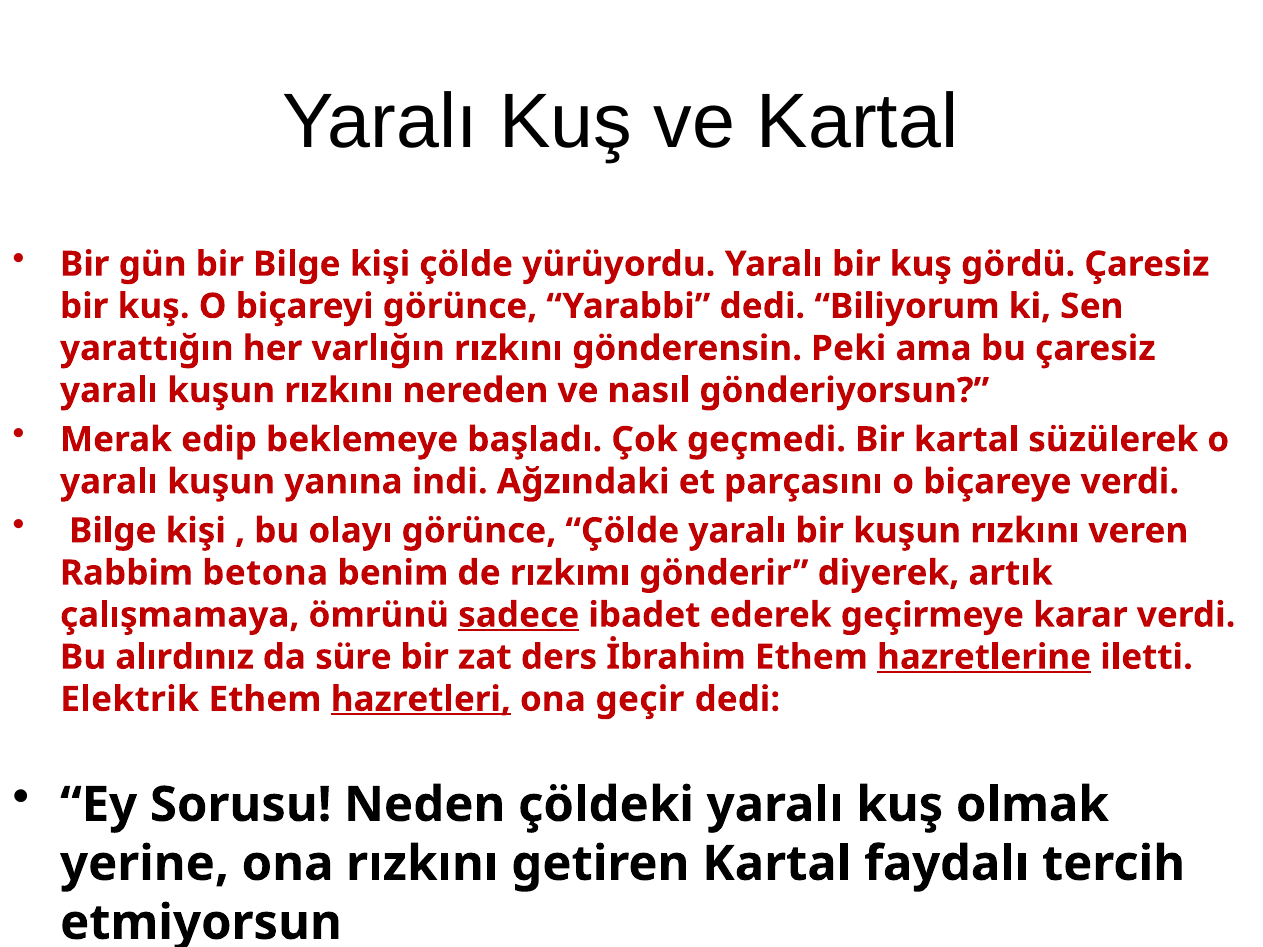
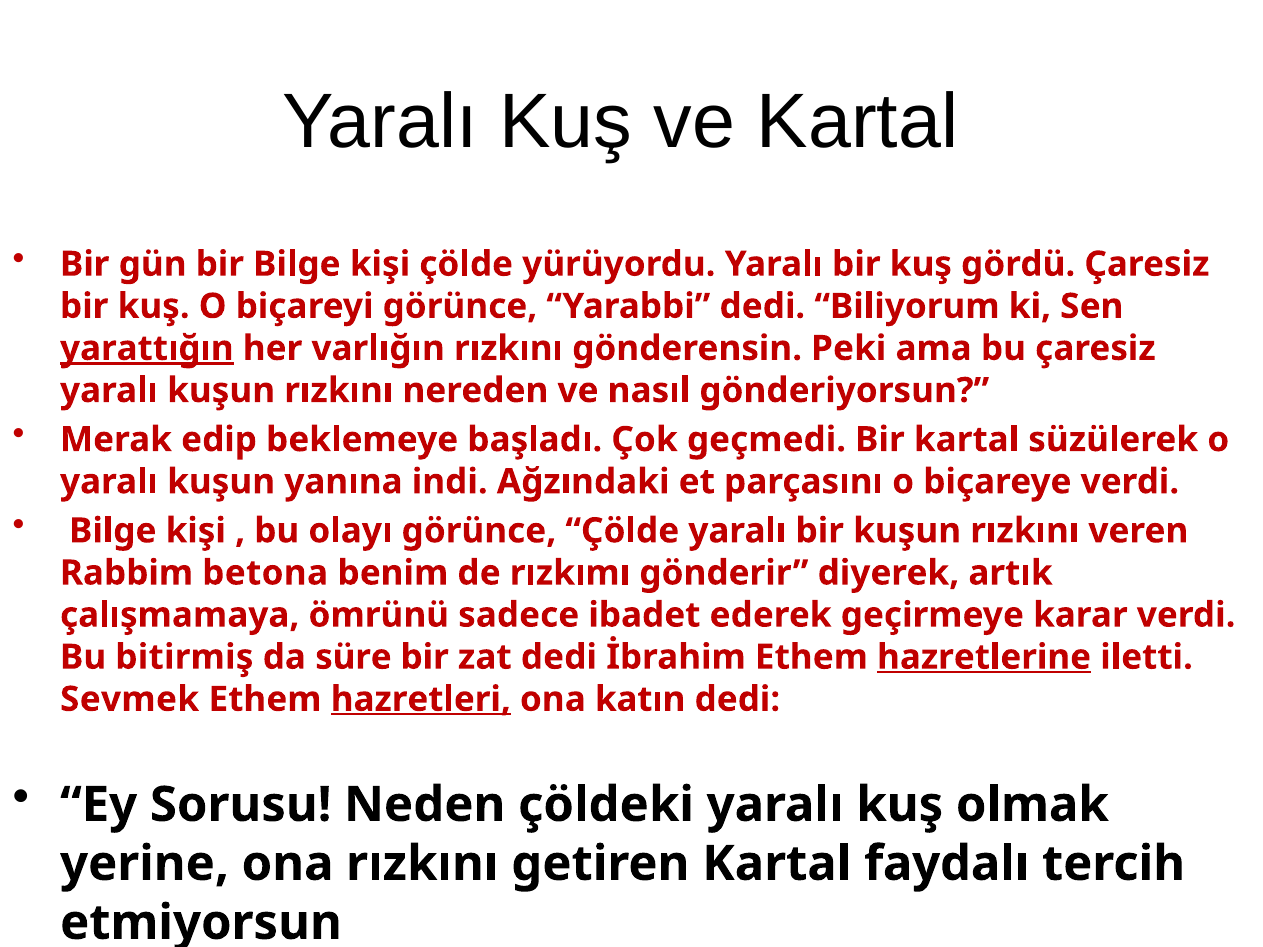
yarattığın underline: none -> present
sadece underline: present -> none
alırdınız: alırdınız -> bitirmiş
zat ders: ders -> dedi
Elektrik: Elektrik -> Sevmek
geçir: geçir -> katın
